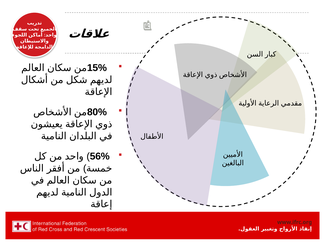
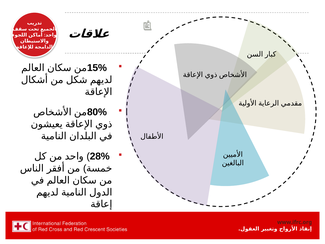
56%: 56% -> 28%
